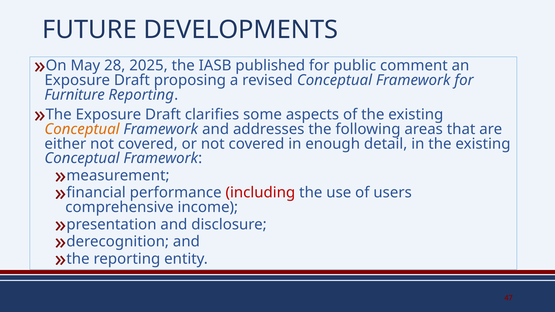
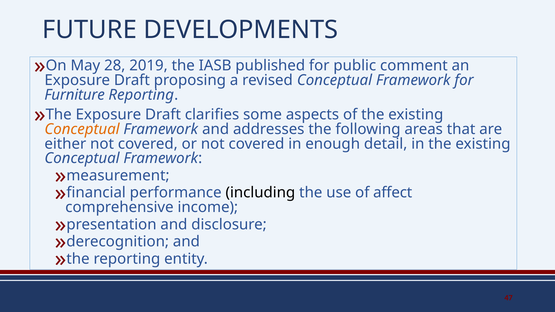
2025: 2025 -> 2019
including colour: red -> black
users: users -> affect
